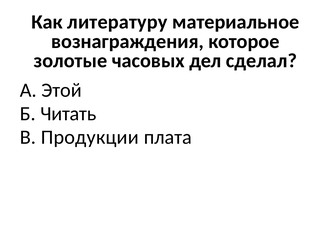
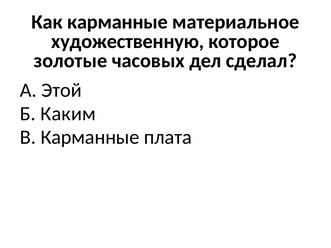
Как литературу: литературу -> карманные
вознаграждения: вознаграждения -> художественную
Читать: Читать -> Каким
В Продукции: Продукции -> Карманные
